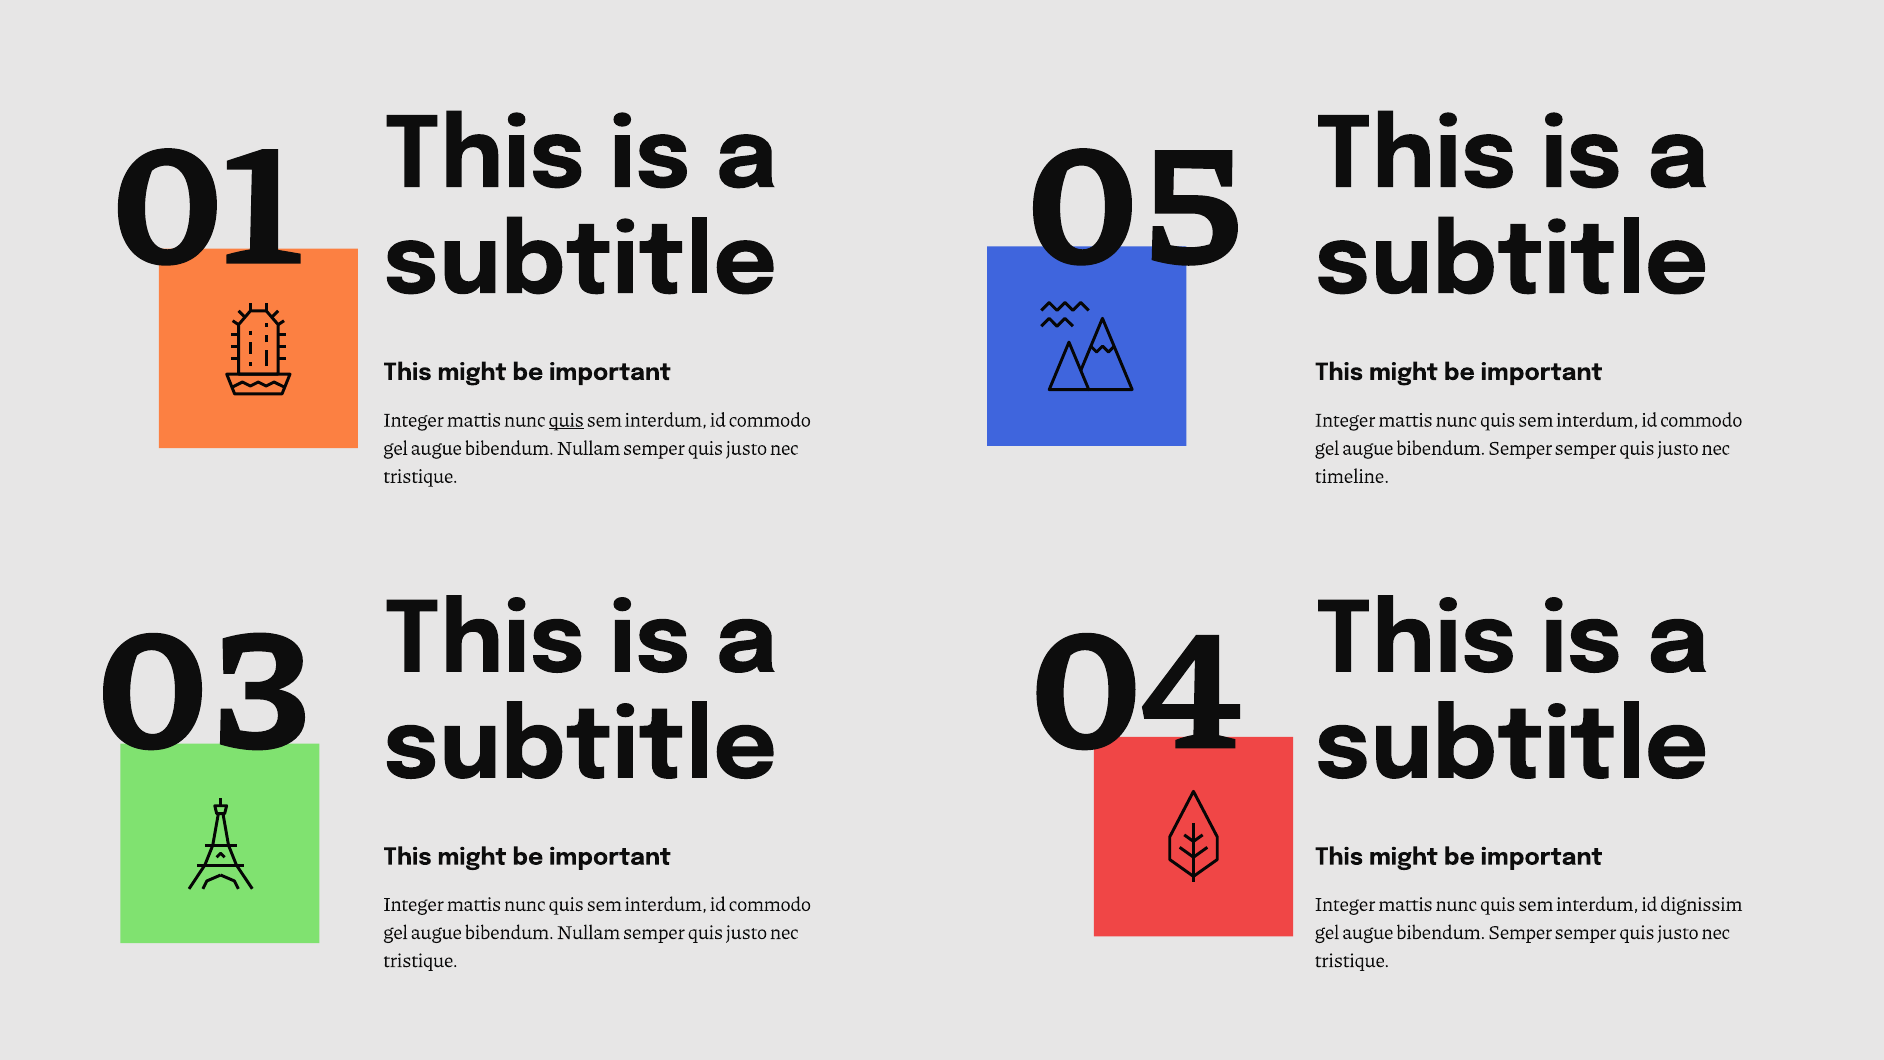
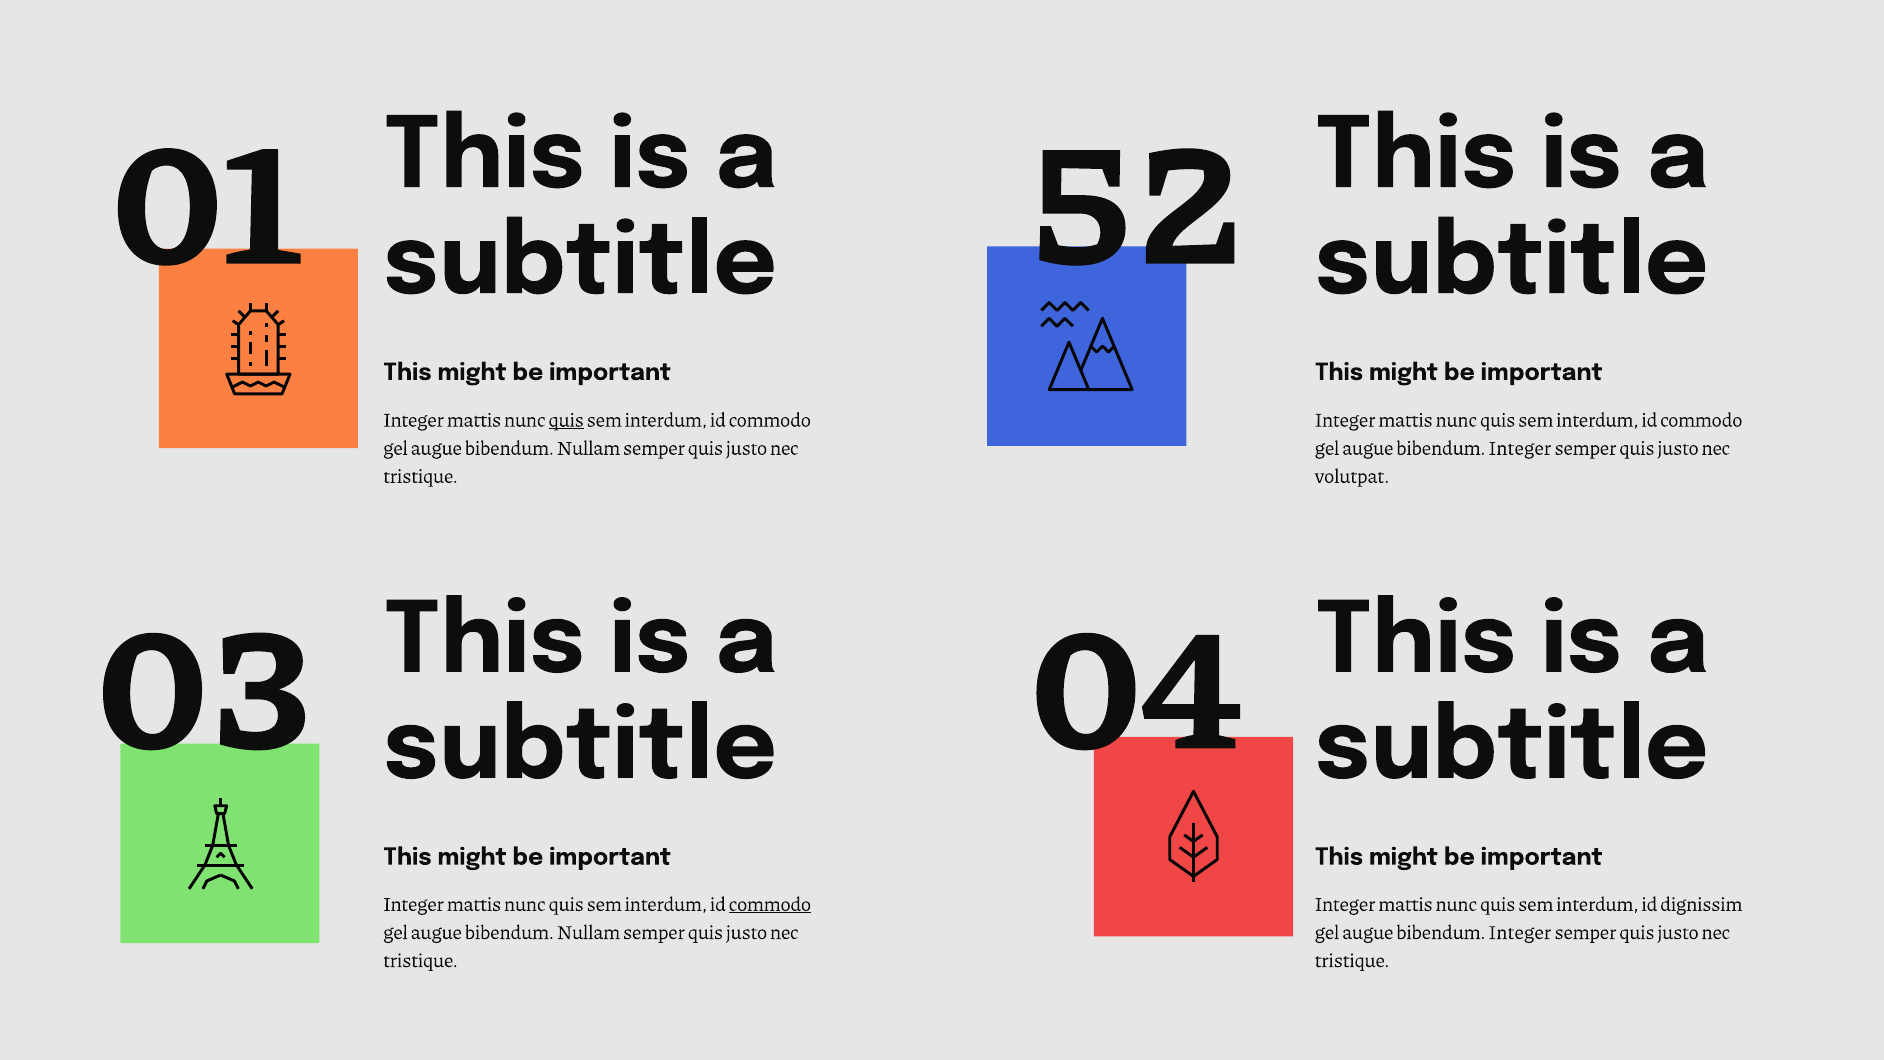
05: 05 -> 52
Semper at (1520, 448): Semper -> Integer
timeline: timeline -> volutpat
commodo at (770, 904) underline: none -> present
Semper at (1520, 932): Semper -> Integer
